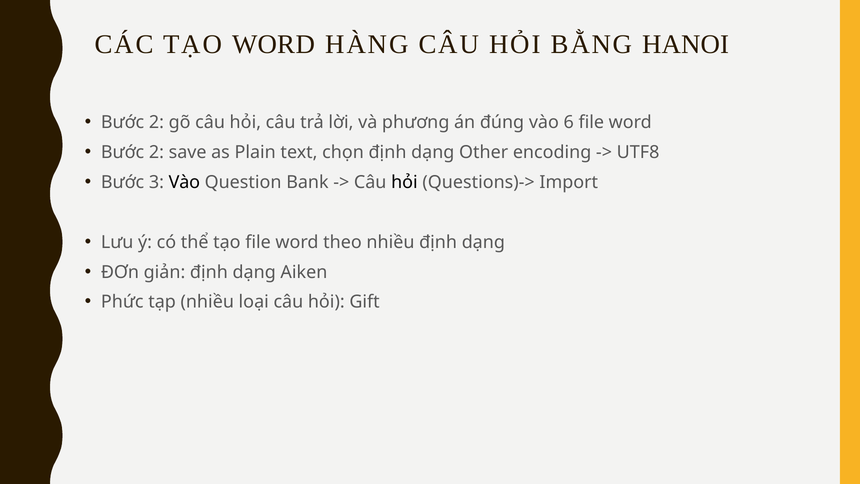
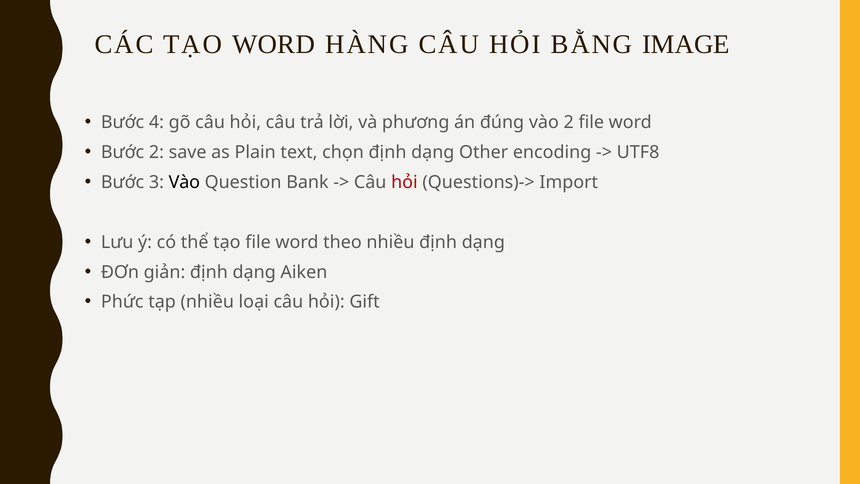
HANOI: HANOI -> IMAGE
2 at (156, 122): 2 -> 4
vào 6: 6 -> 2
hỏi at (404, 182) colour: black -> red
